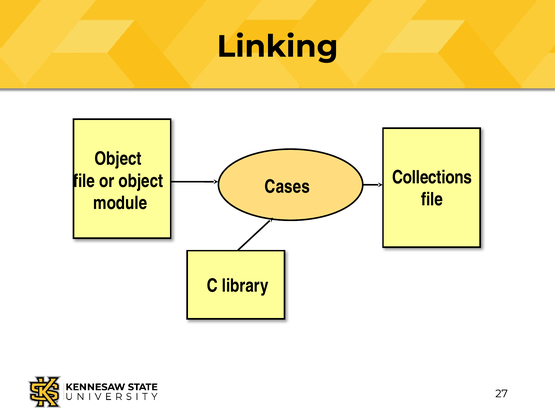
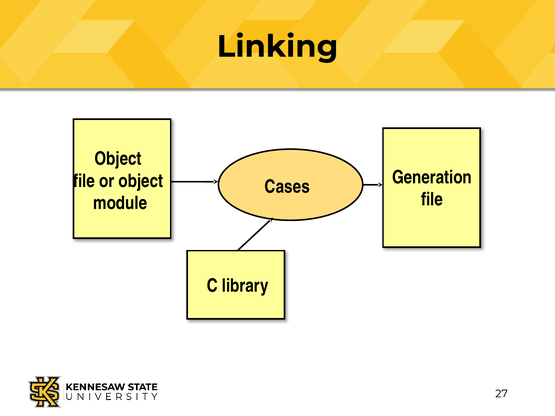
Collections: Collections -> Generation
